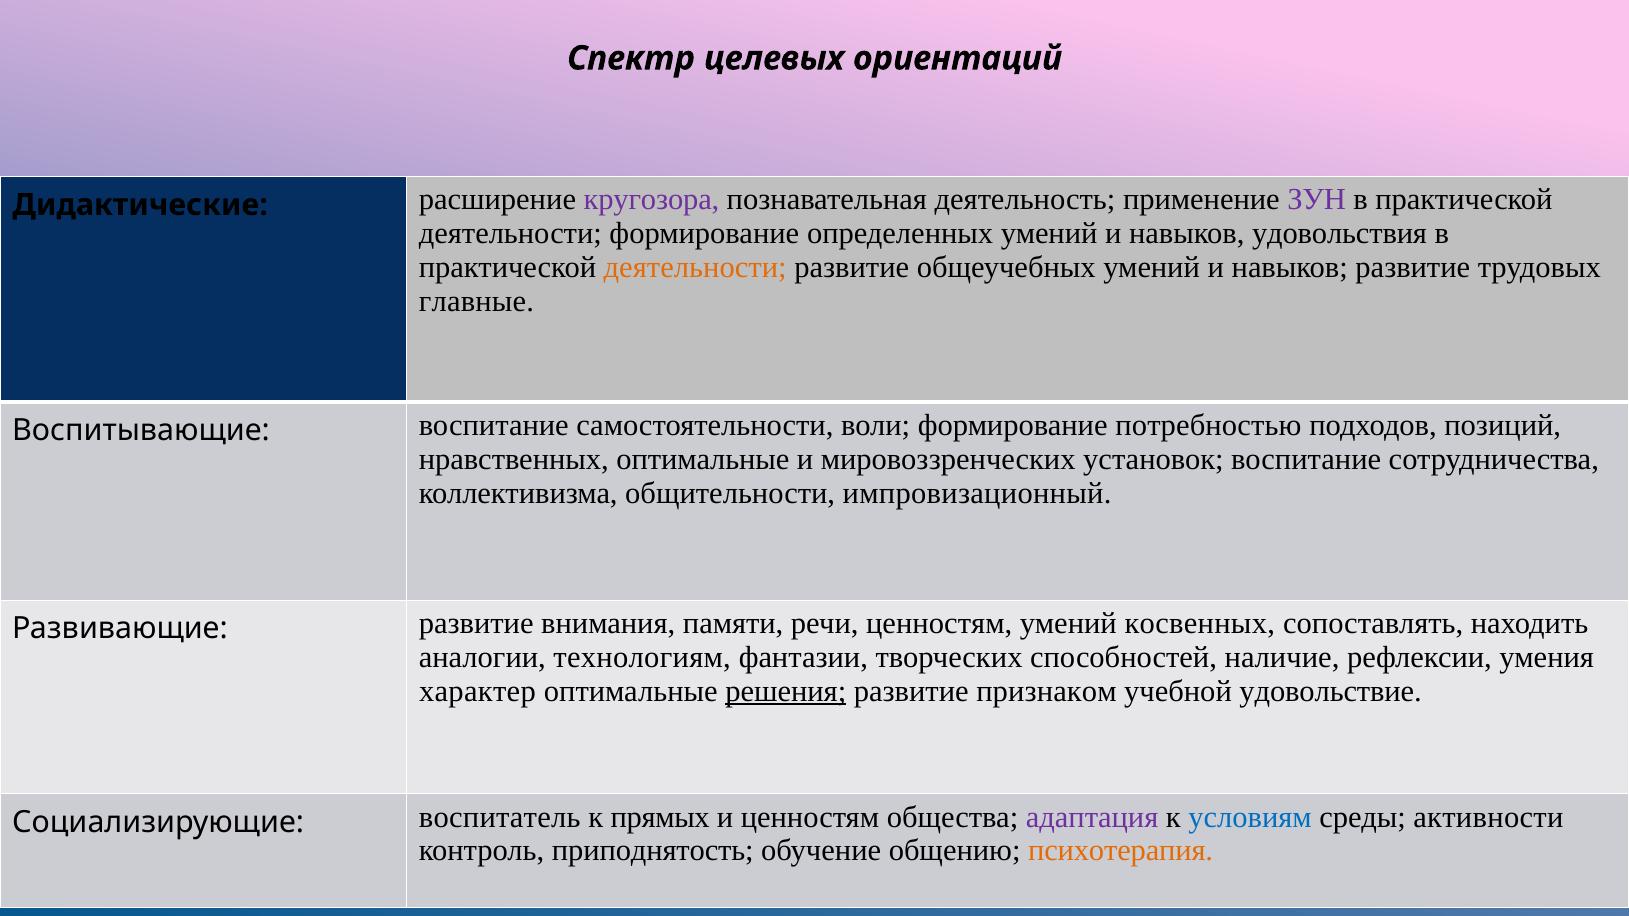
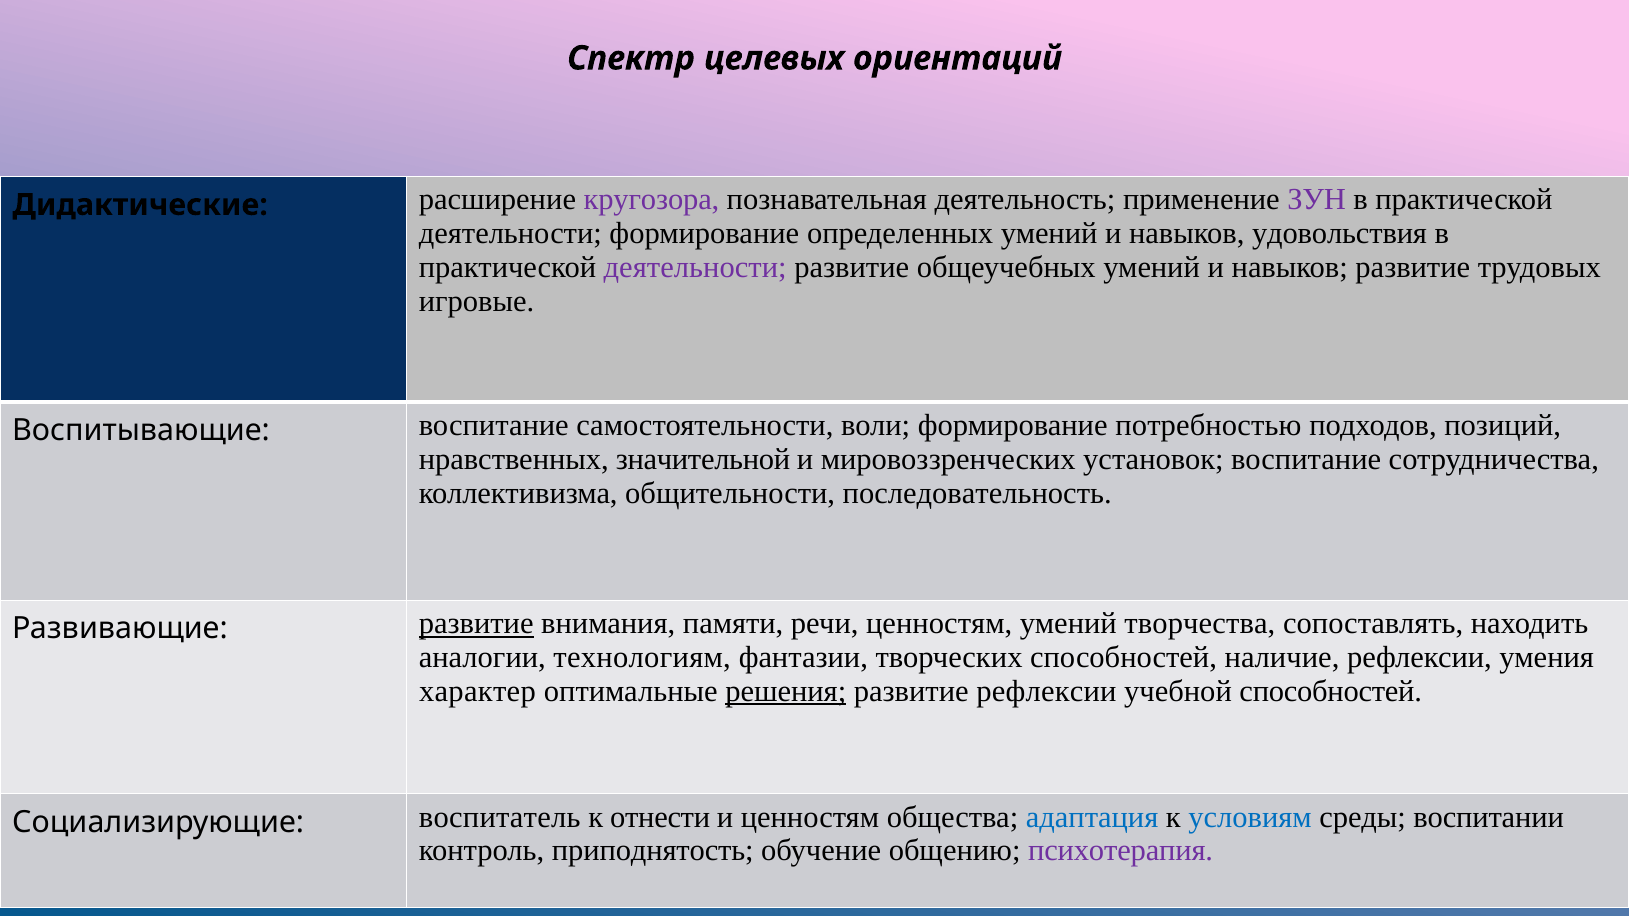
деятельности at (695, 267) colour: orange -> purple
главные: главные -> игровые
нравственных оптимальные: оптимальные -> значительной
импровизационный: импровизационный -> последовательность
развитие at (476, 624) underline: none -> present
косвенных: косвенных -> творчества
развитие признаком: признаком -> рефлексии
учебной удовольствие: удовольствие -> способностей
прямых: прямых -> отнести
адаптация colour: purple -> blue
активности: активности -> воспитании
психотерапия colour: orange -> purple
